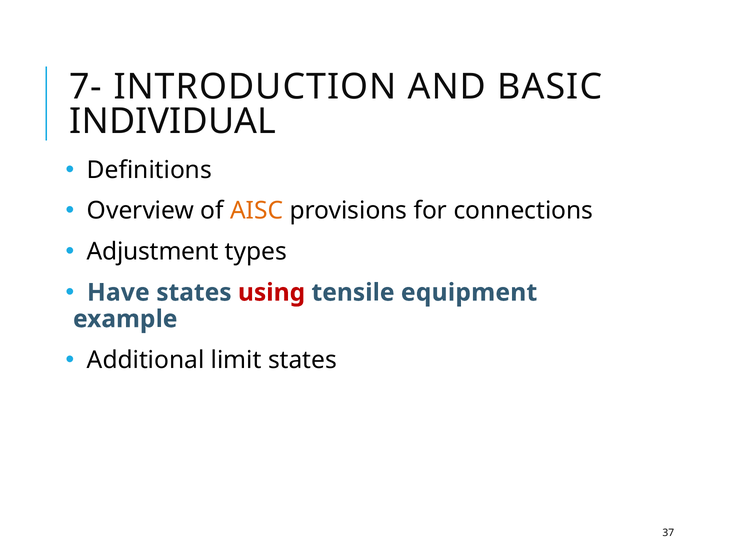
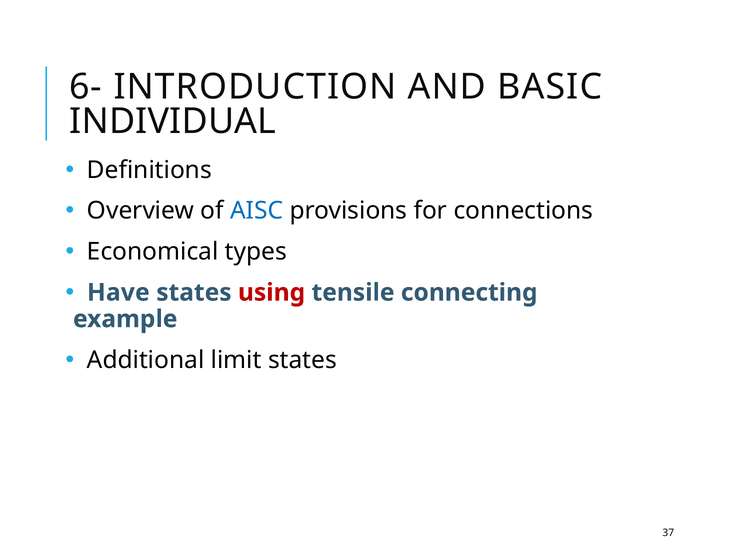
7-: 7- -> 6-
AISC colour: orange -> blue
Adjustment: Adjustment -> Economical
equipment: equipment -> connecting
